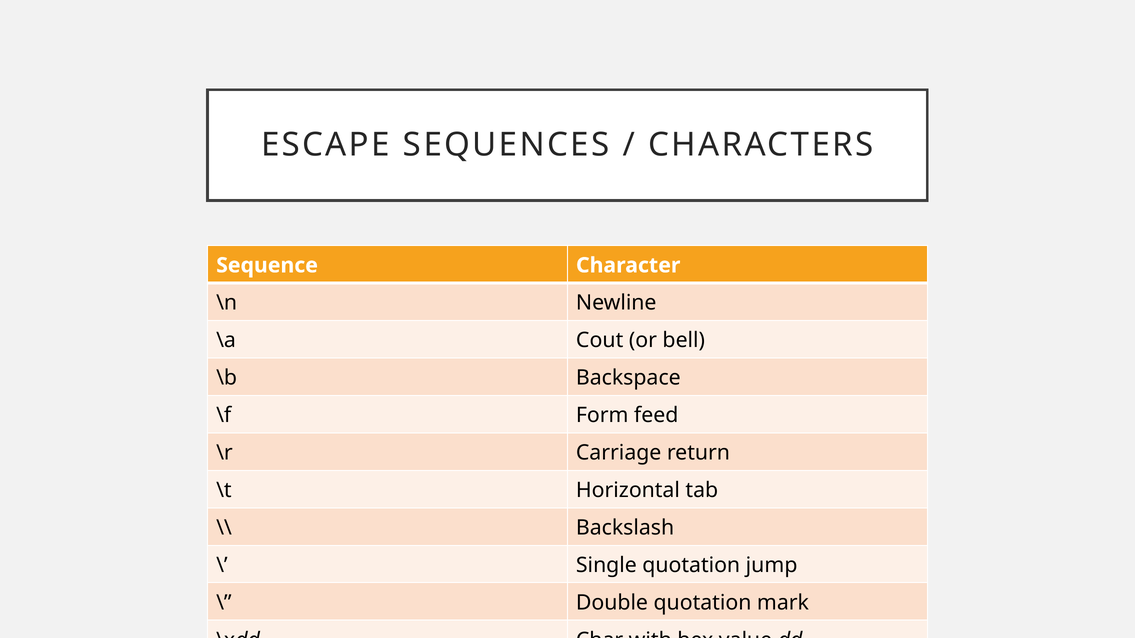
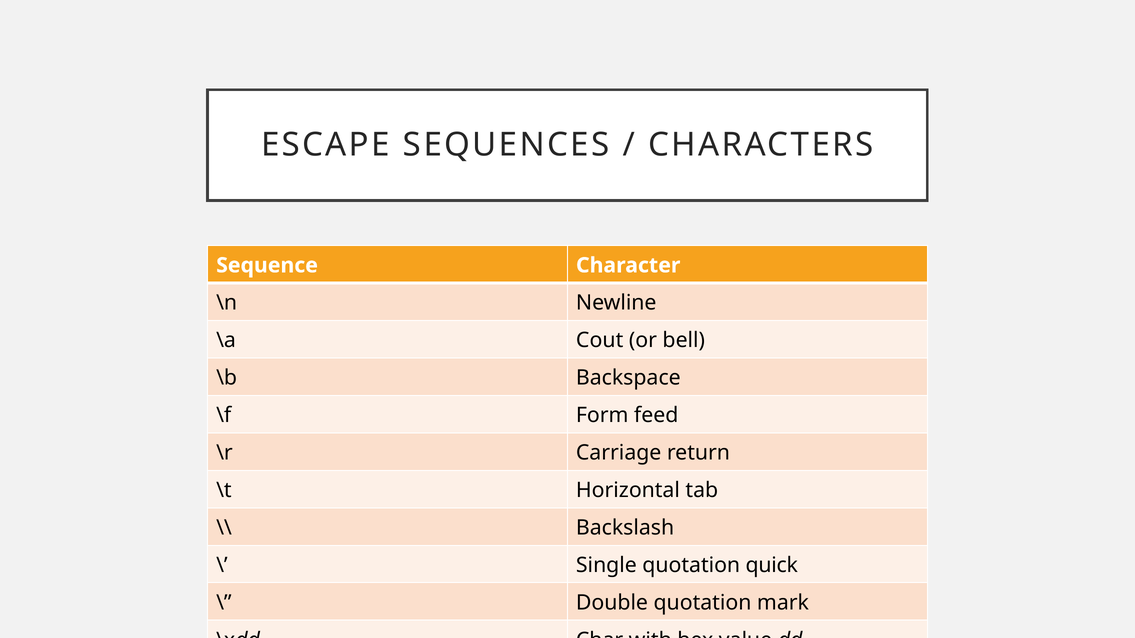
jump: jump -> quick
